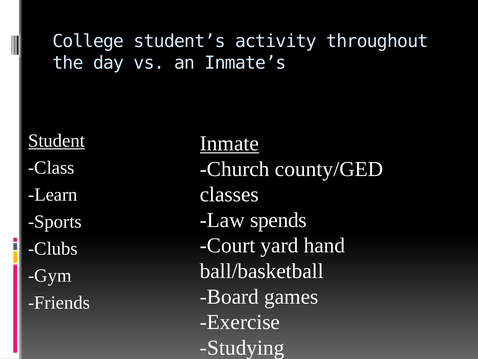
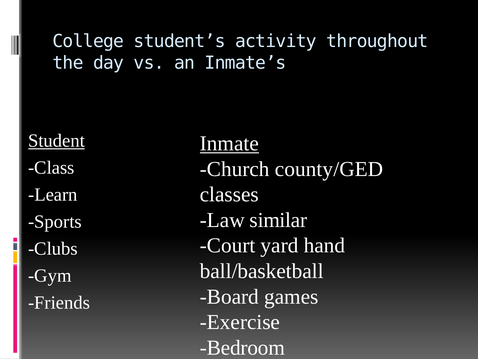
spends: spends -> similar
Studying: Studying -> Bedroom
